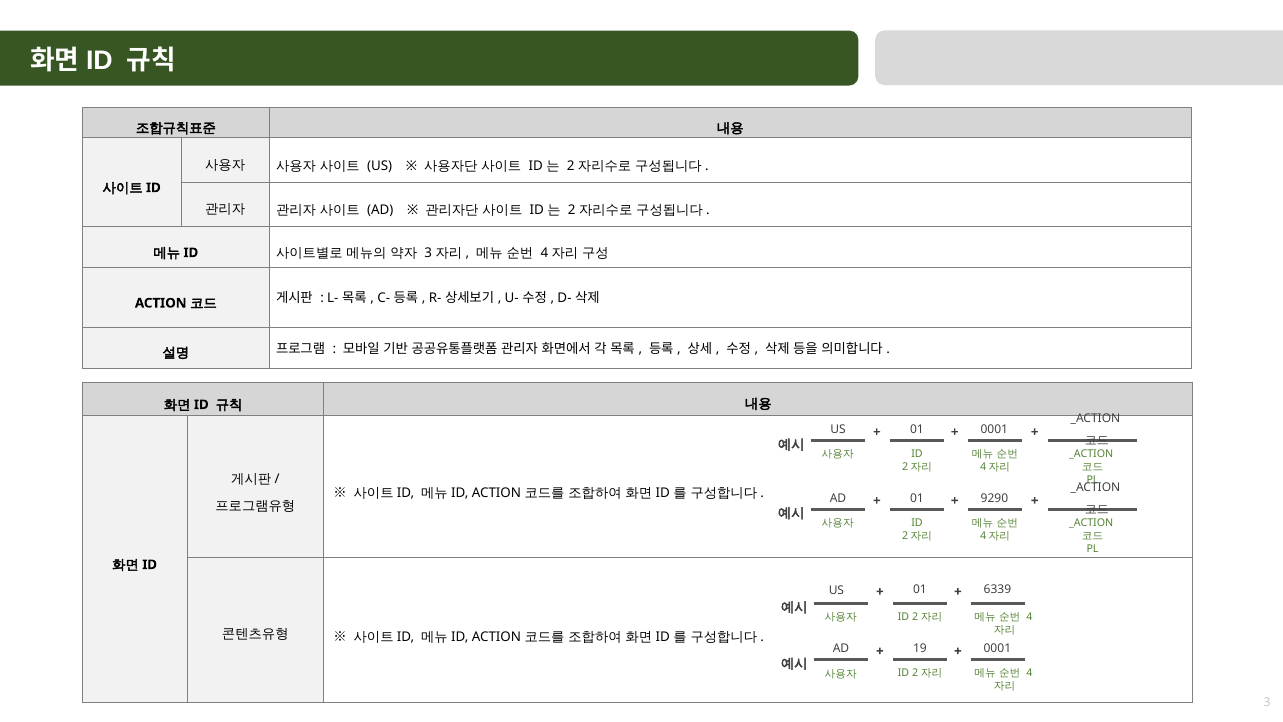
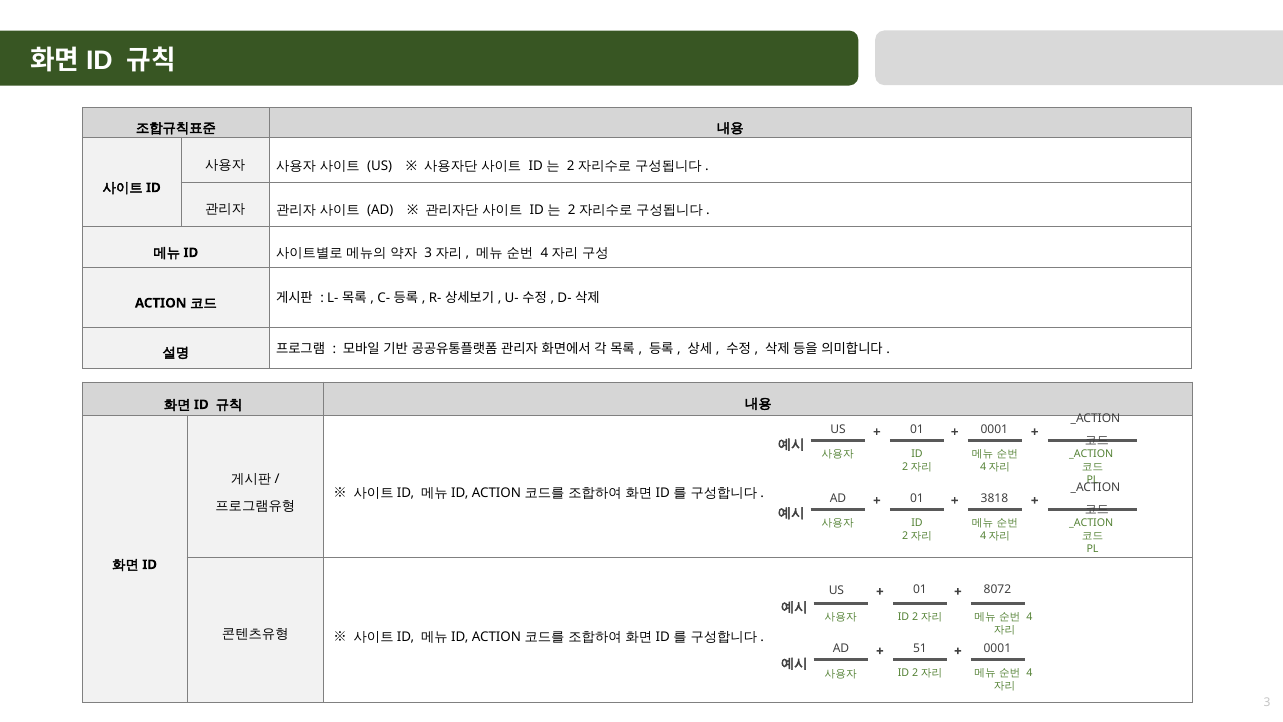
9290: 9290 -> 3818
6339: 6339 -> 8072
19: 19 -> 51
